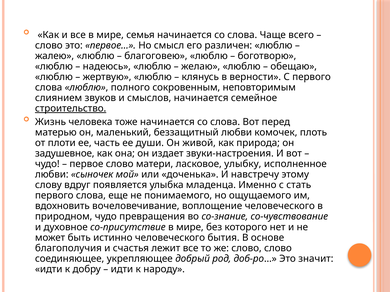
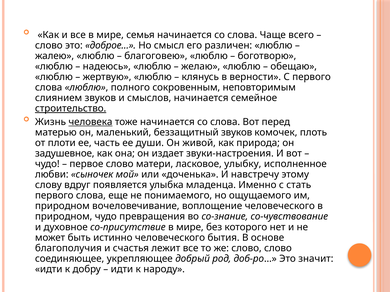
первое…: первое… -> доброе…
человека underline: none -> present
беззащитный любви: любви -> звуков
вдохновить at (62, 206): вдохновить -> природном
